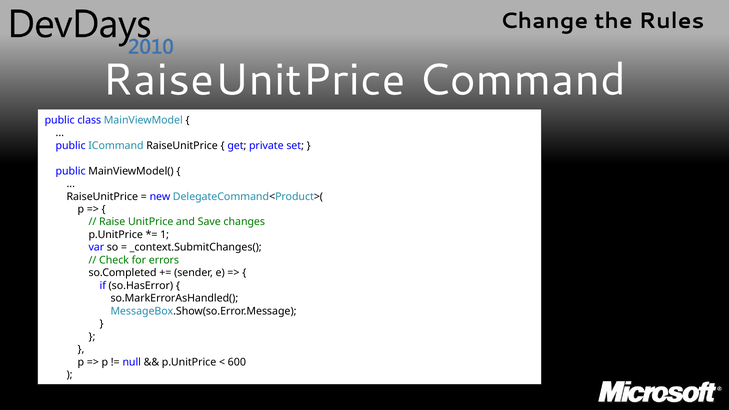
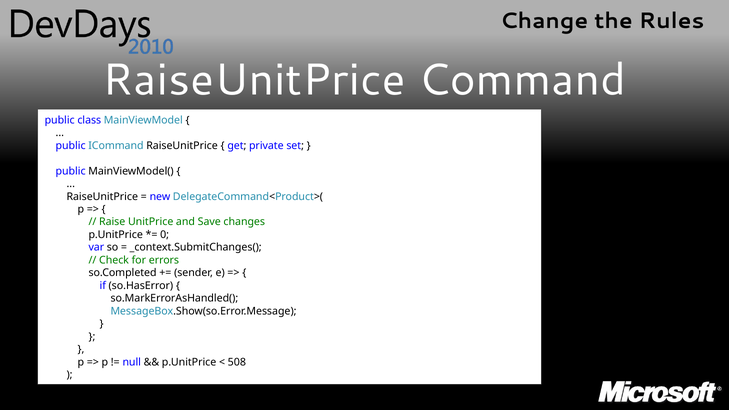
1: 1 -> 0
600: 600 -> 508
